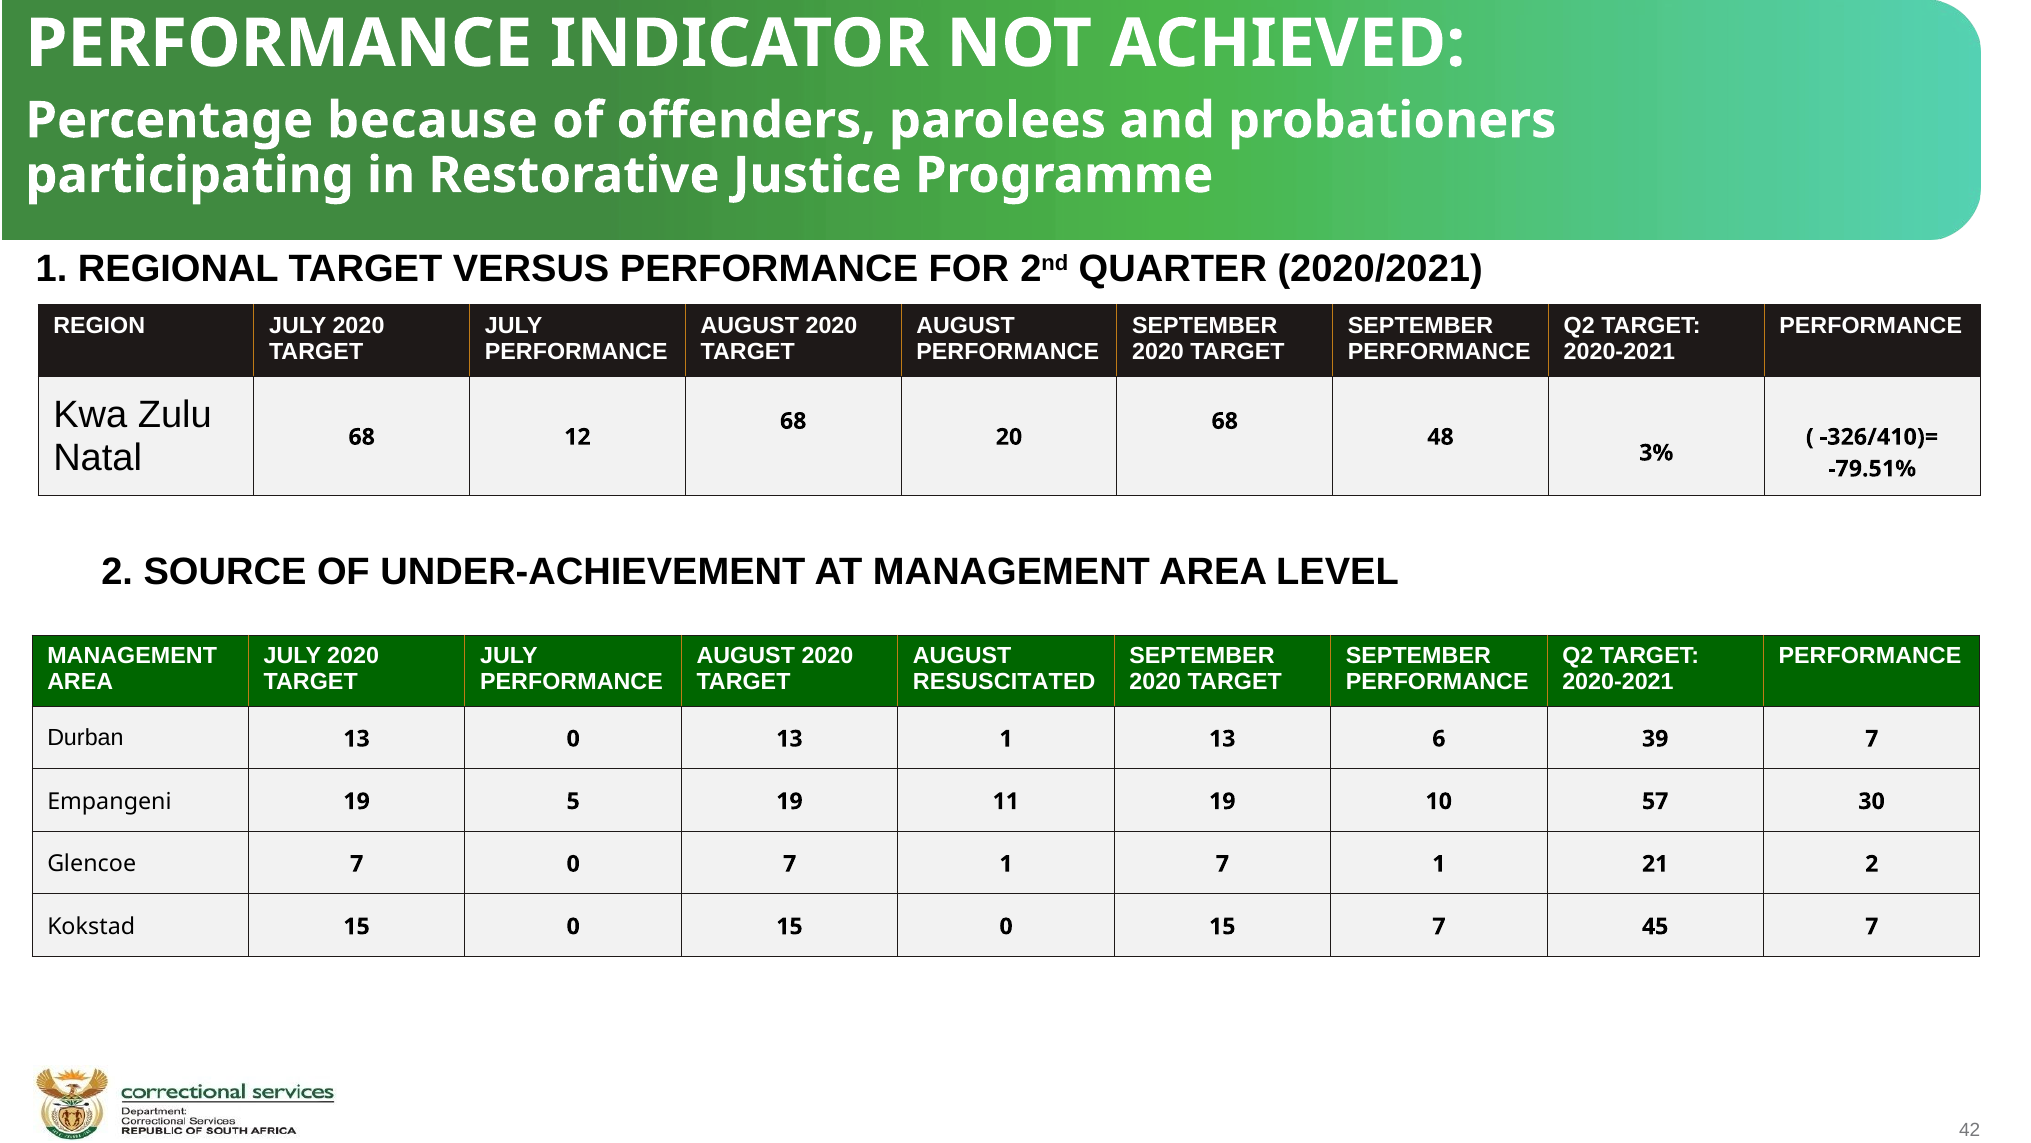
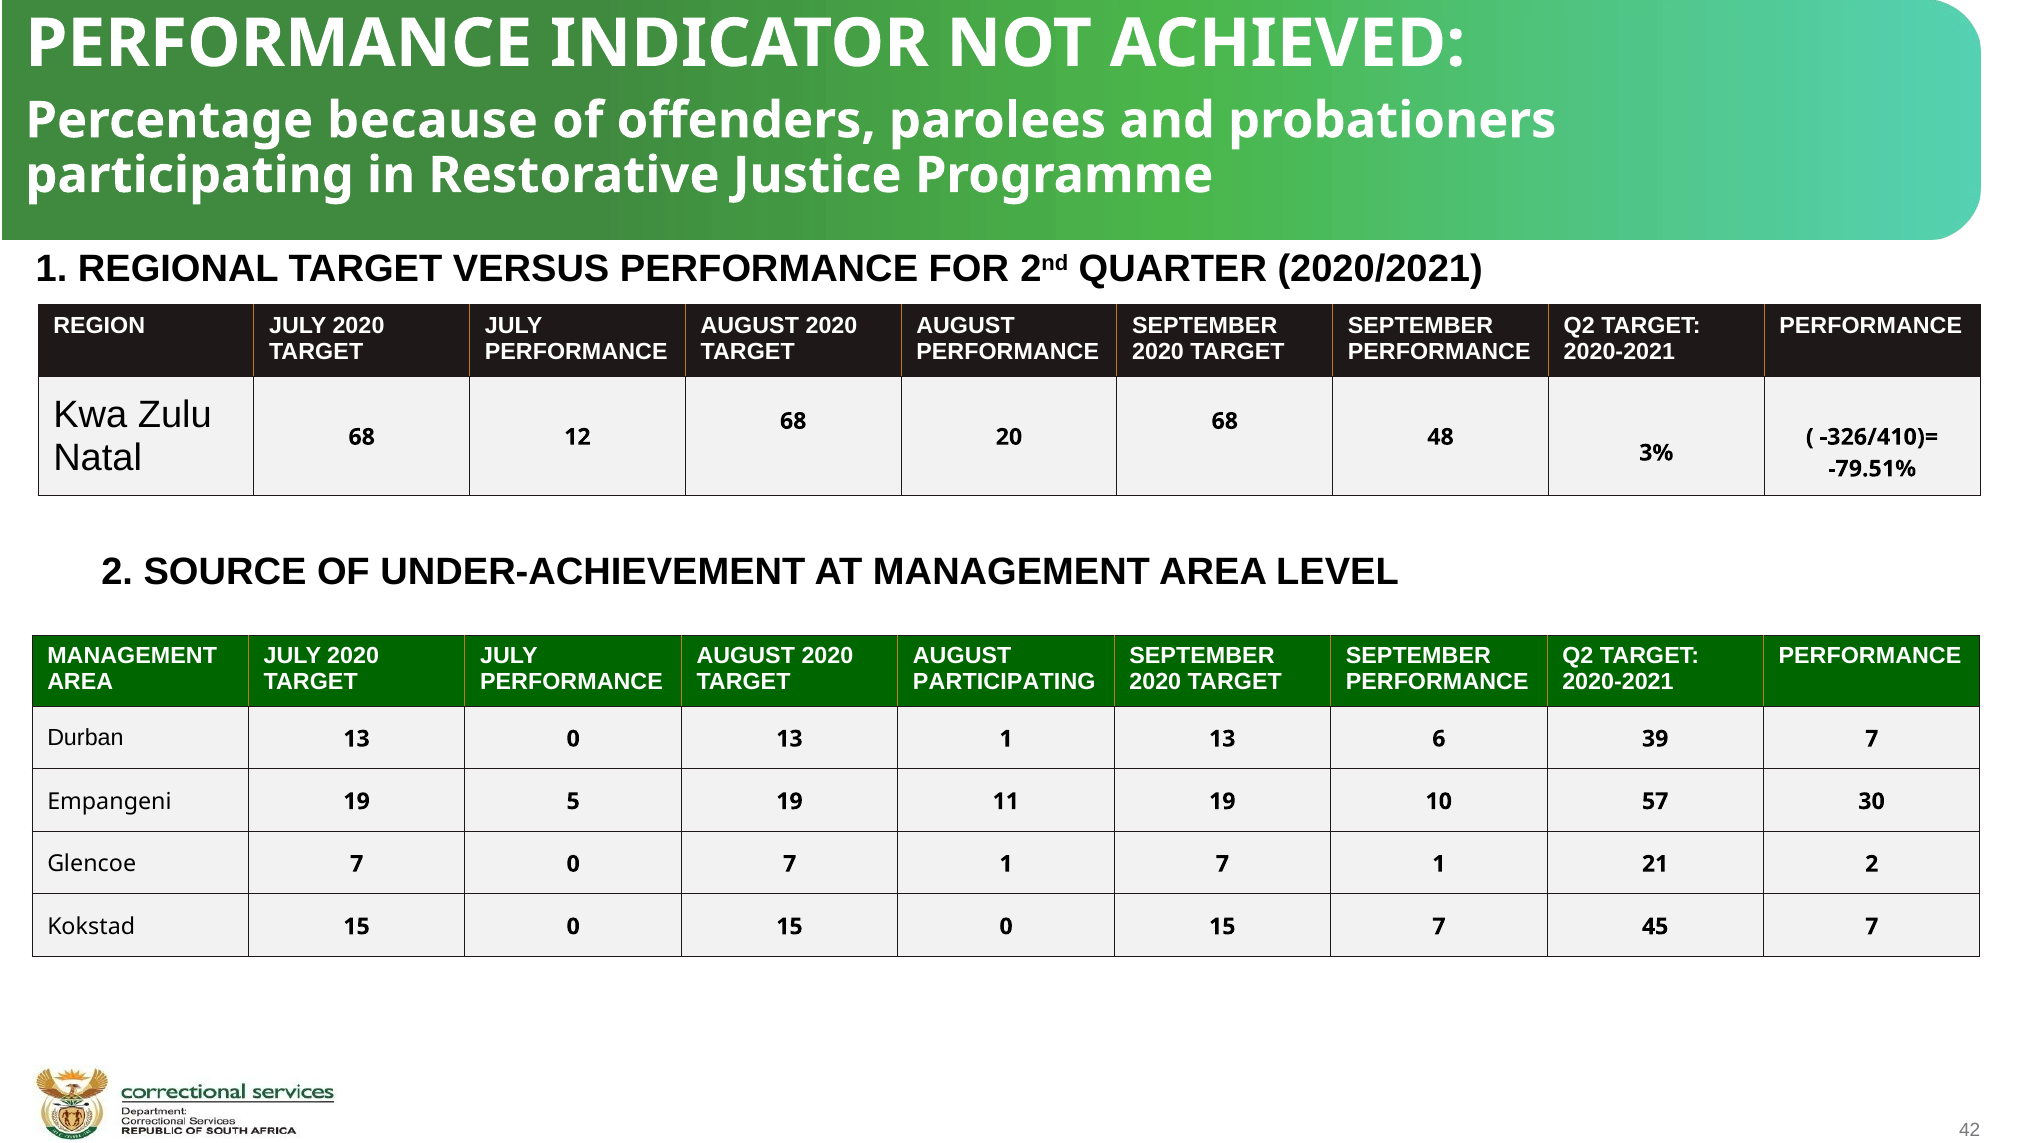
RESUSCITATED at (1004, 682): RESUSCITATED -> PARTICIPATING
